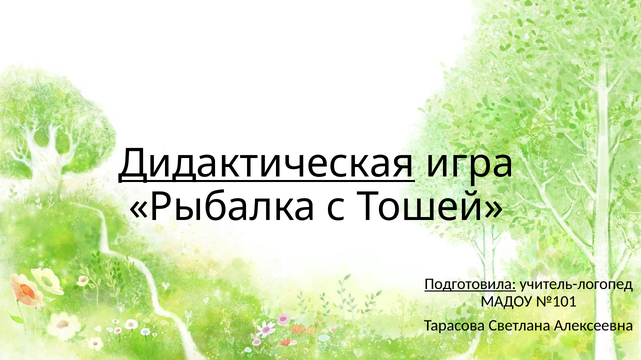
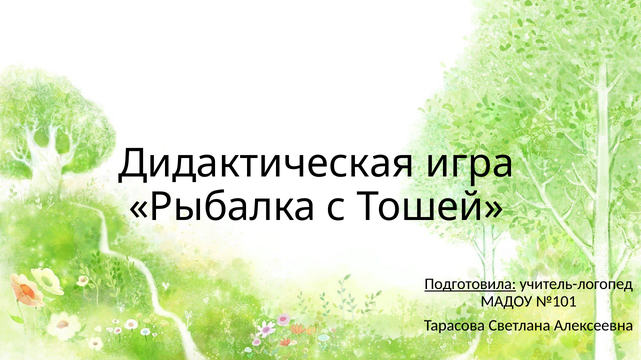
Дидактическая underline: present -> none
